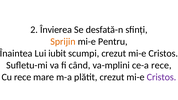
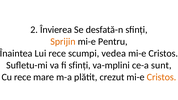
Lui iubit: iubit -> rece
scumpi crezut: crezut -> vedea
fi când: când -> sfinți
ce-a rece: rece -> sunt
Cristos at (162, 77) colour: purple -> orange
